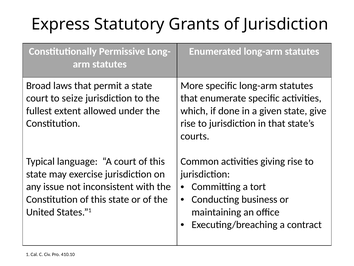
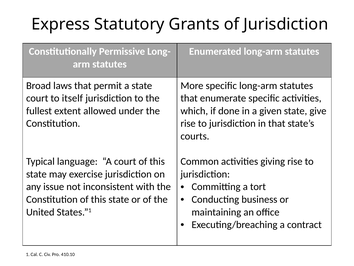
seize: seize -> itself
